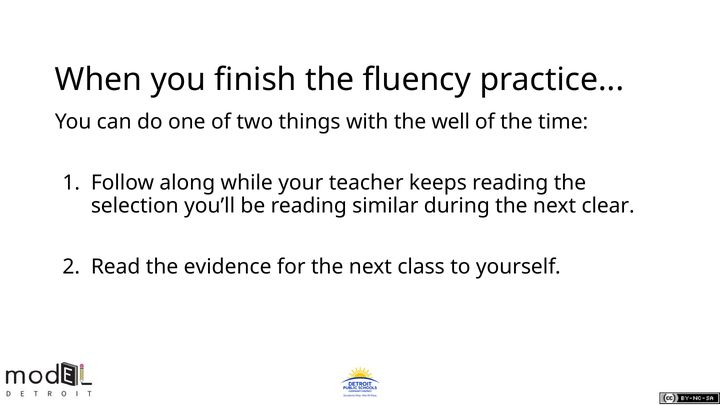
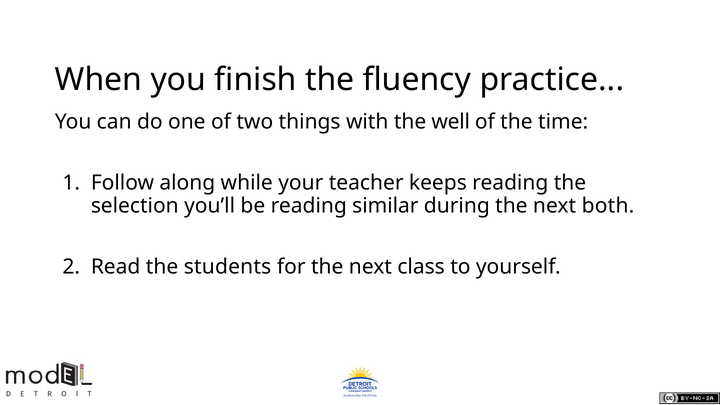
clear: clear -> both
evidence: evidence -> students
